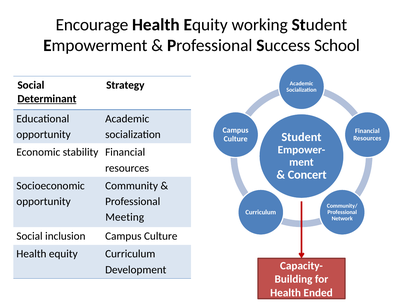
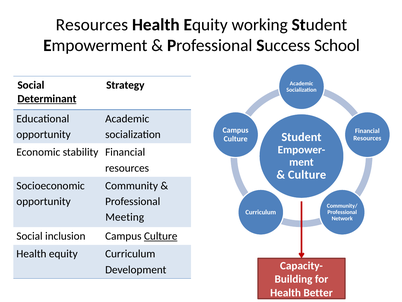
Encourage at (92, 25): Encourage -> Resources
Concert at (307, 174): Concert -> Culture
Culture at (161, 236) underline: none -> present
Ended: Ended -> Better
